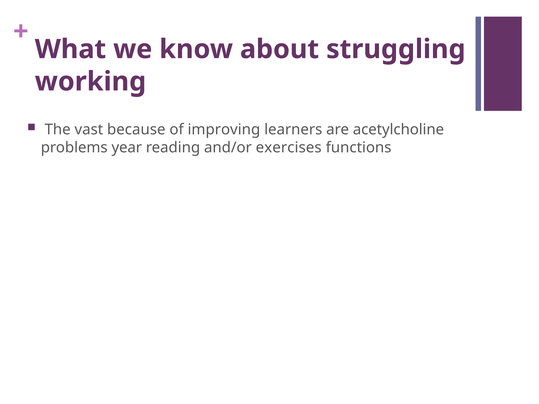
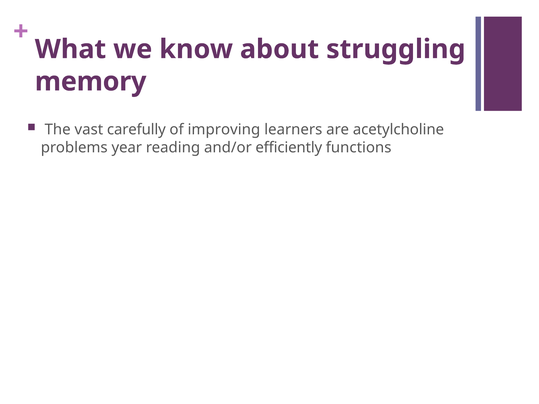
working: working -> memory
because: because -> carefully
exercises: exercises -> efficiently
